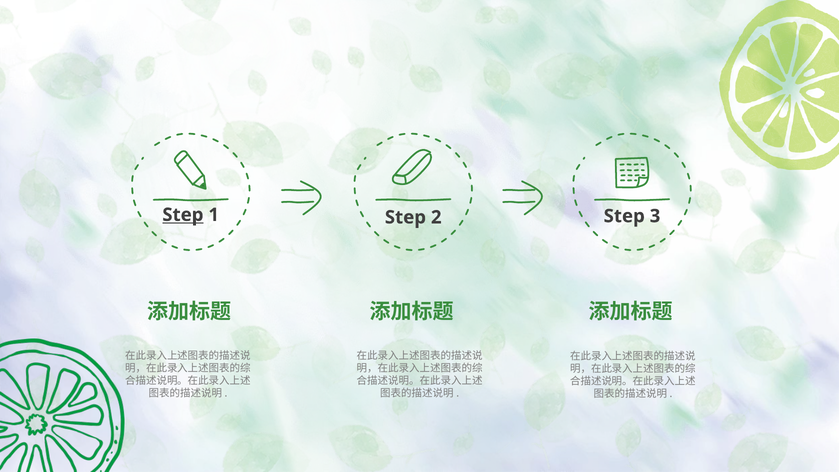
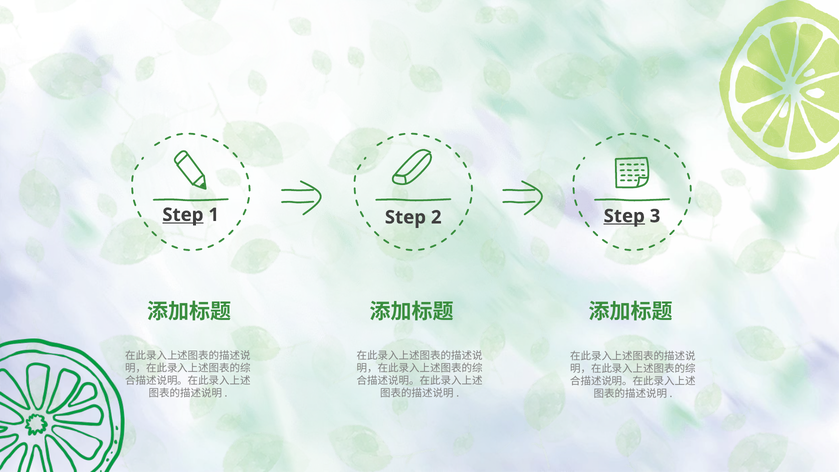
Step at (624, 216) underline: none -> present
